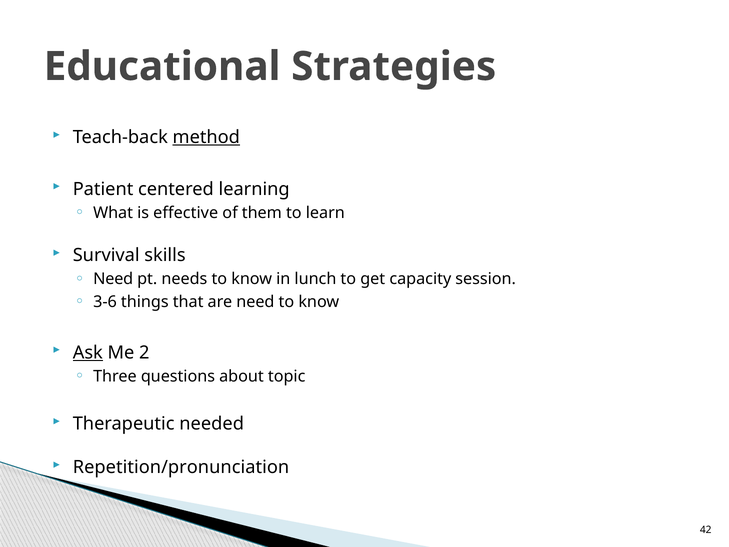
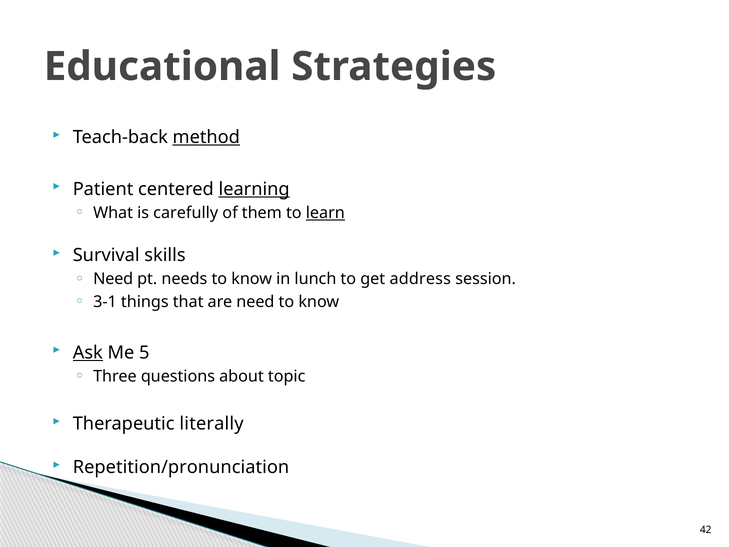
learning underline: none -> present
effective: effective -> carefully
learn underline: none -> present
capacity: capacity -> address
3-6: 3-6 -> 3-1
2: 2 -> 5
needed: needed -> literally
